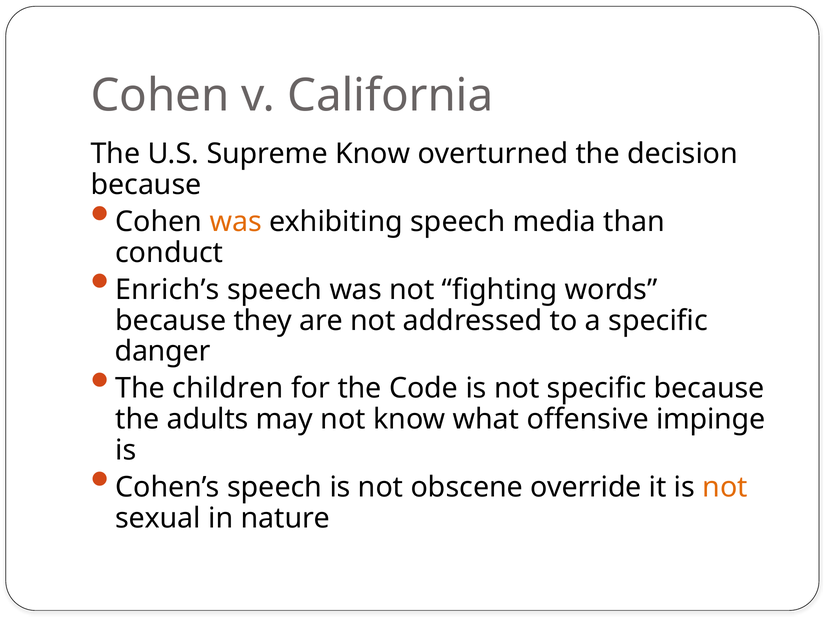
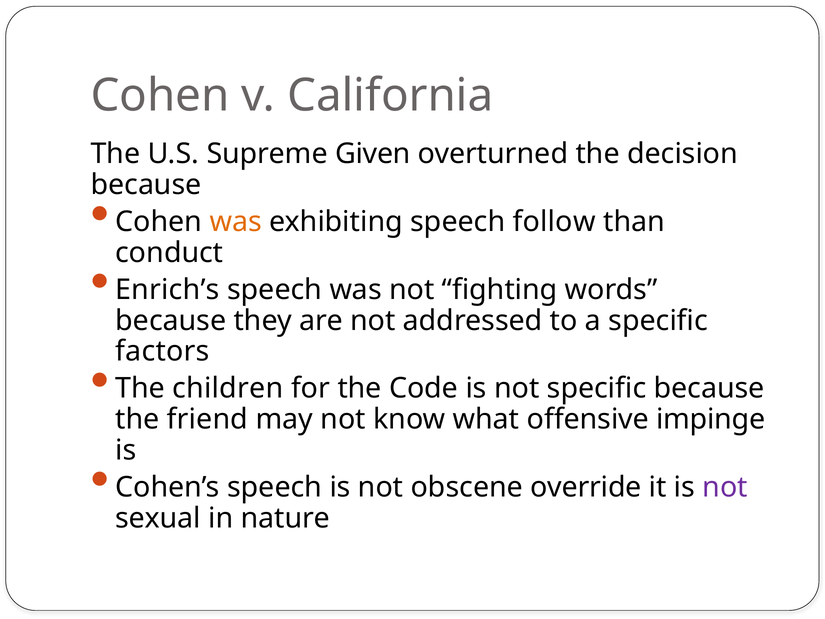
Supreme Know: Know -> Given
media: media -> follow
danger: danger -> factors
adults: adults -> friend
not at (725, 487) colour: orange -> purple
